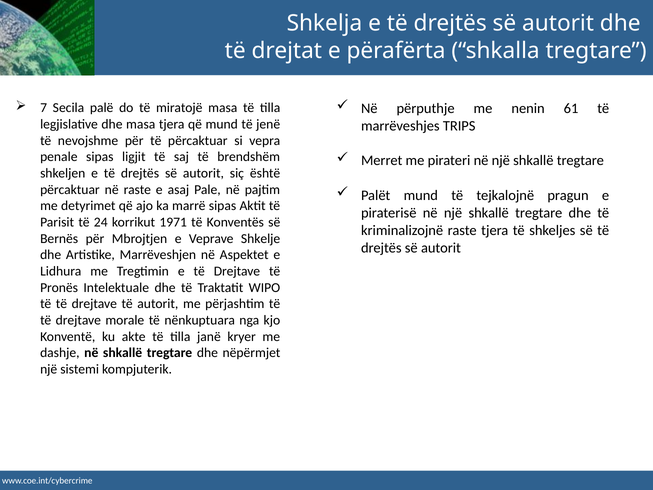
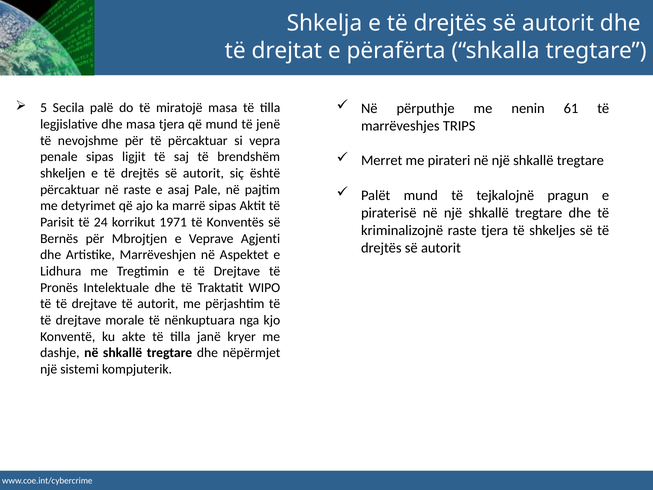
7: 7 -> 5
Shkelje: Shkelje -> Agjenti
